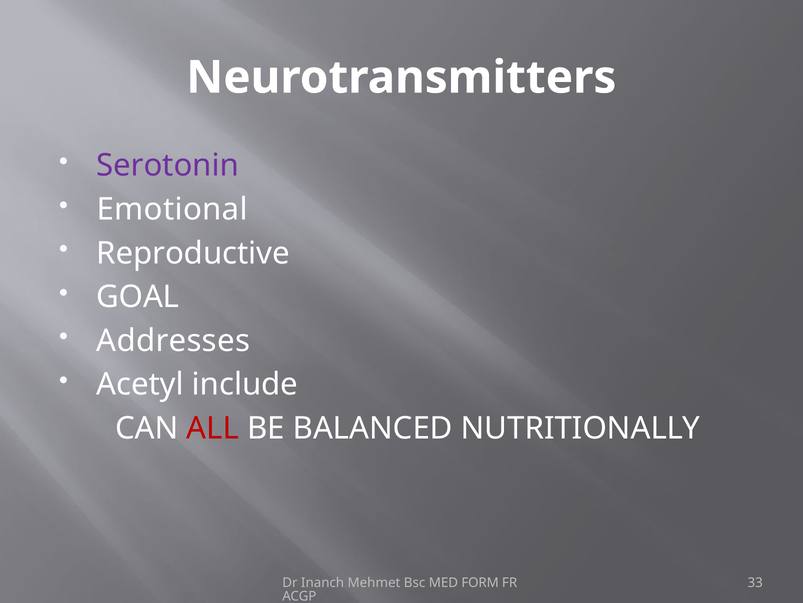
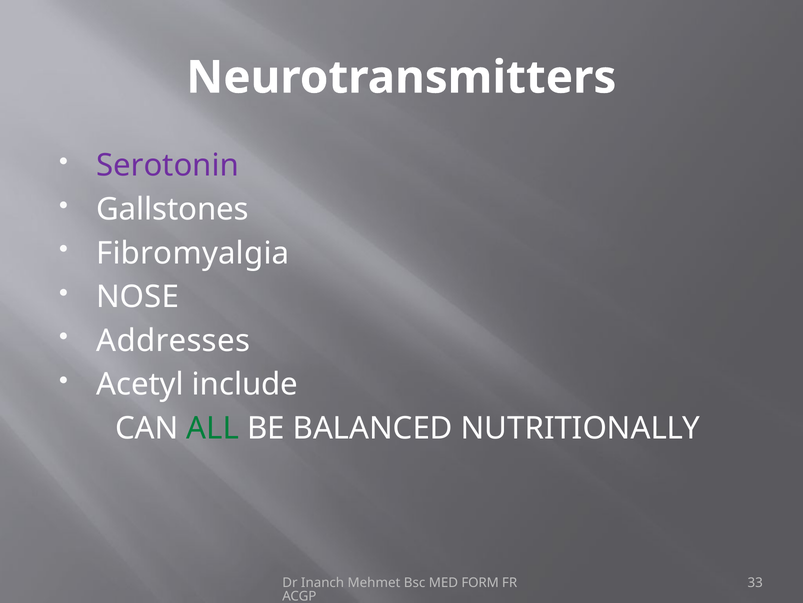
Emotional: Emotional -> Gallstones
Reproductive: Reproductive -> Fibromyalgia
GOAL: GOAL -> NOSE
ALL colour: red -> green
